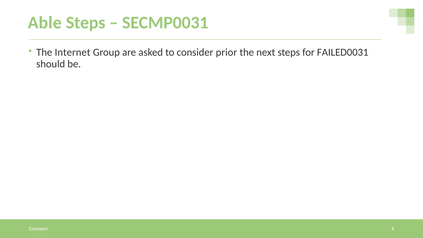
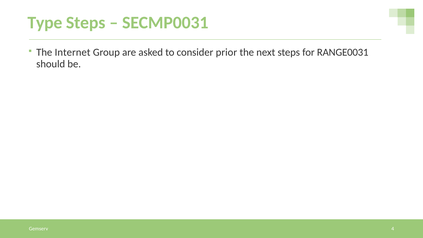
Able: Able -> Type
FAILED0031: FAILED0031 -> RANGE0031
